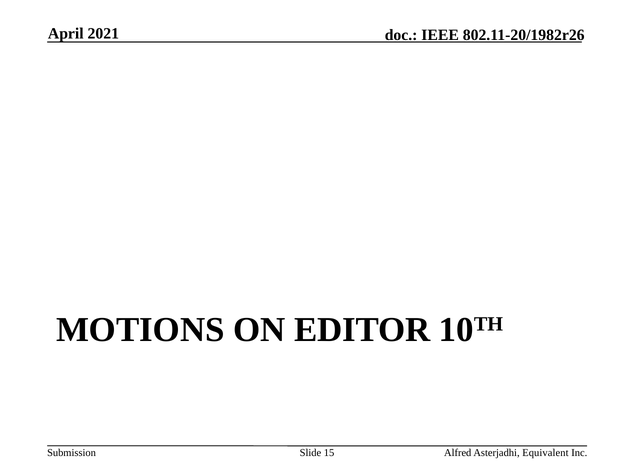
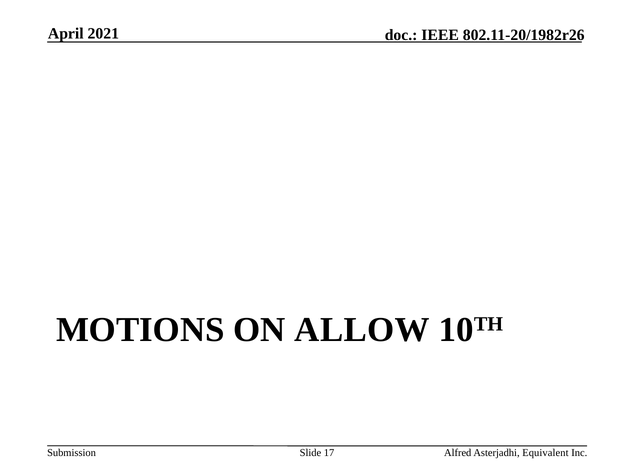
EDITOR: EDITOR -> ALLOW
15: 15 -> 17
